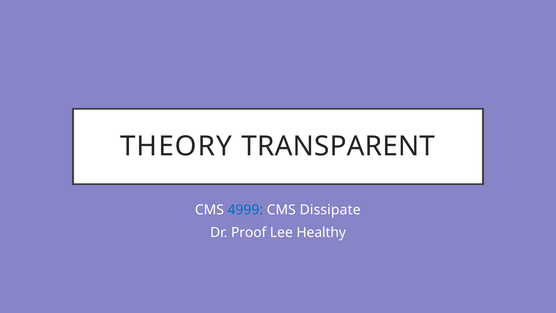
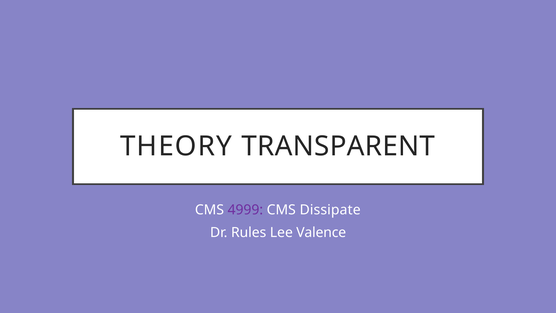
4999 colour: blue -> purple
Proof: Proof -> Rules
Healthy: Healthy -> Valence
